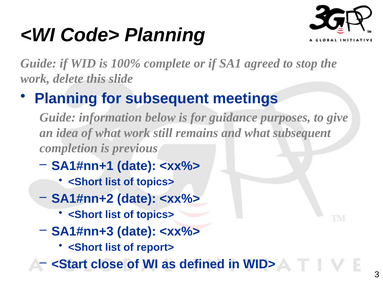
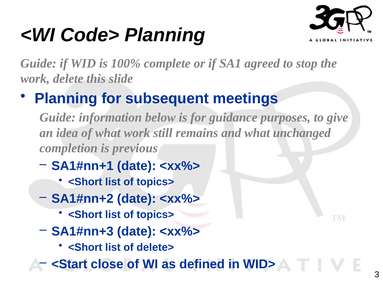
what subsequent: subsequent -> unchanged
report>: report> -> delete>
